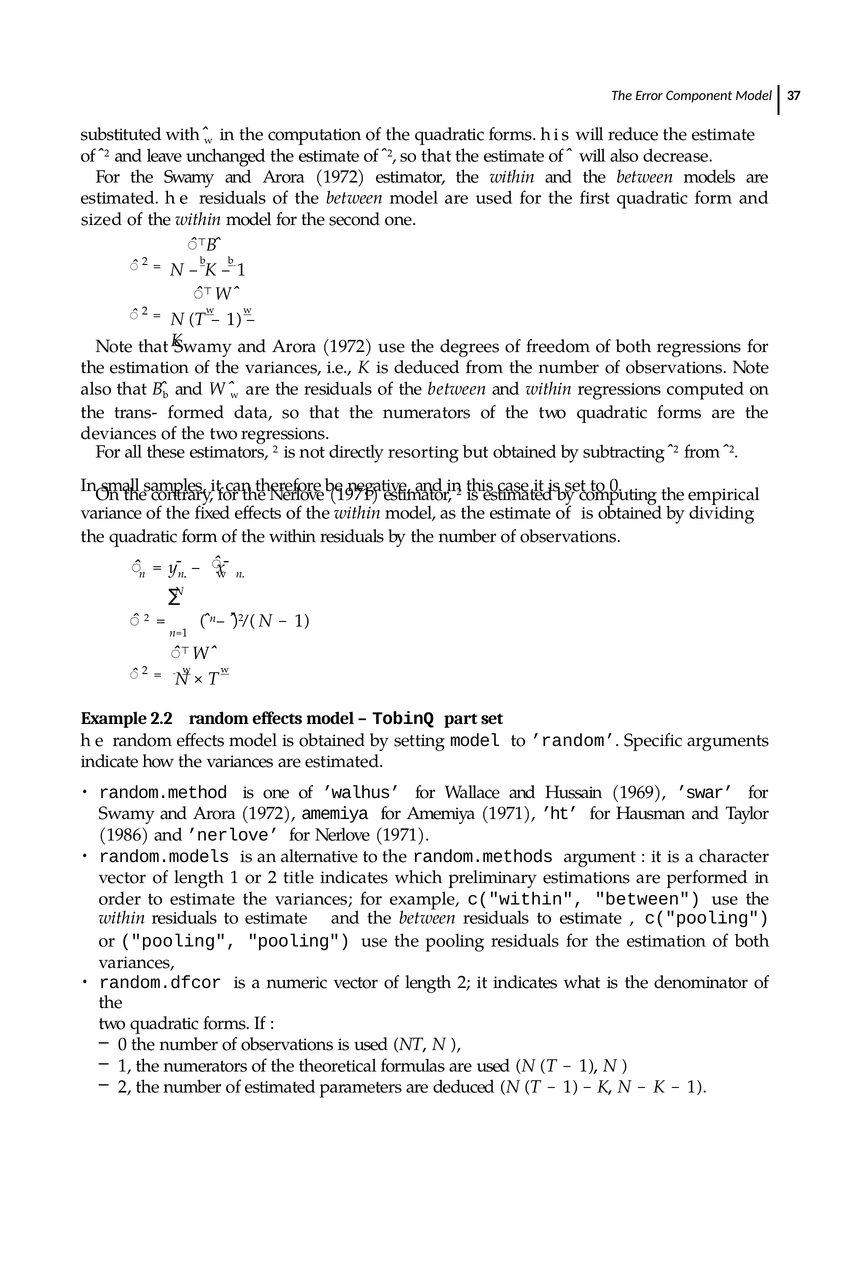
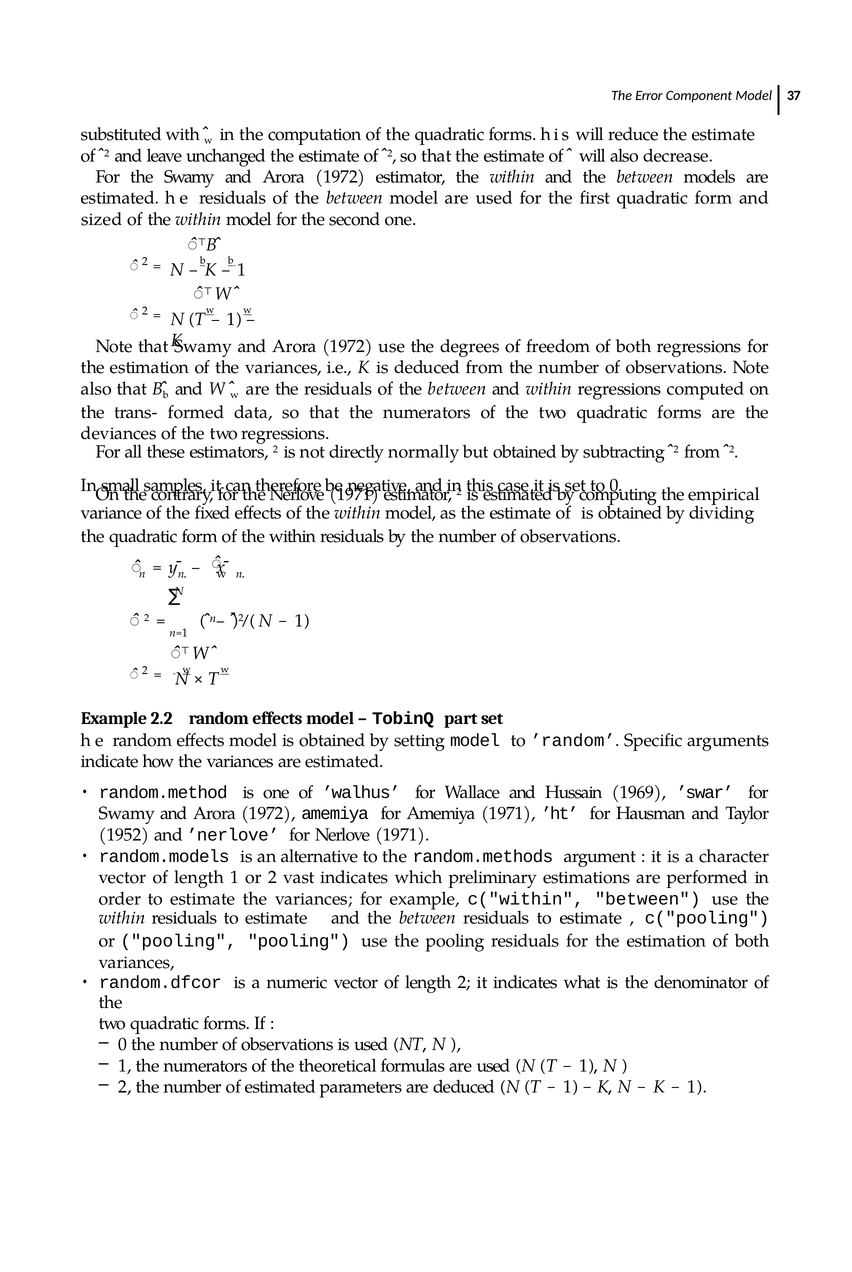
resorting: resorting -> normally
1986: 1986 -> 1952
title: title -> vast
